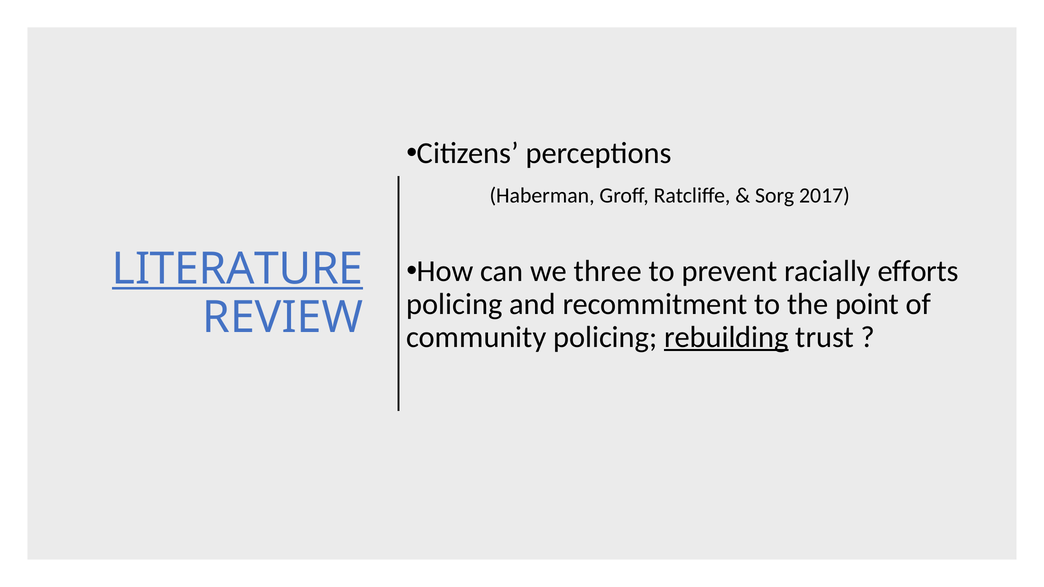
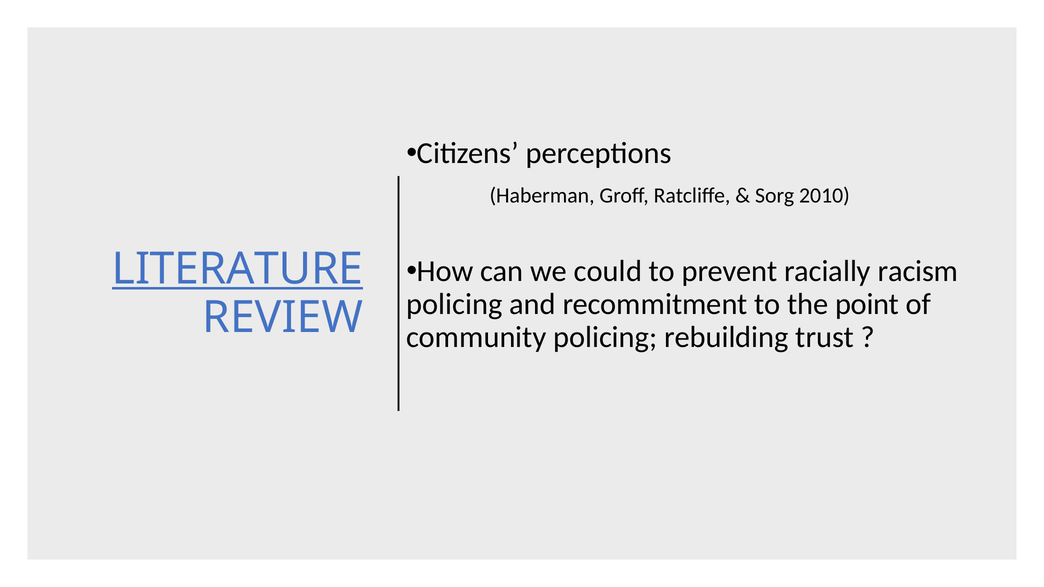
2017: 2017 -> 2010
three: three -> could
efforts: efforts -> racism
rebuilding underline: present -> none
